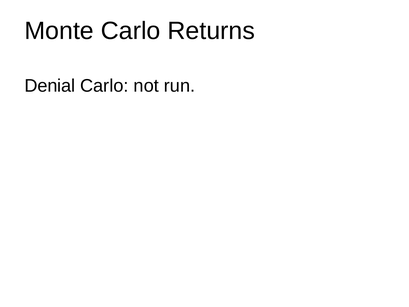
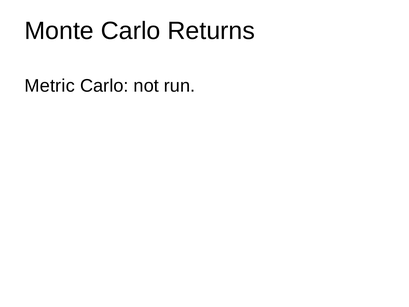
Denial: Denial -> Metric
